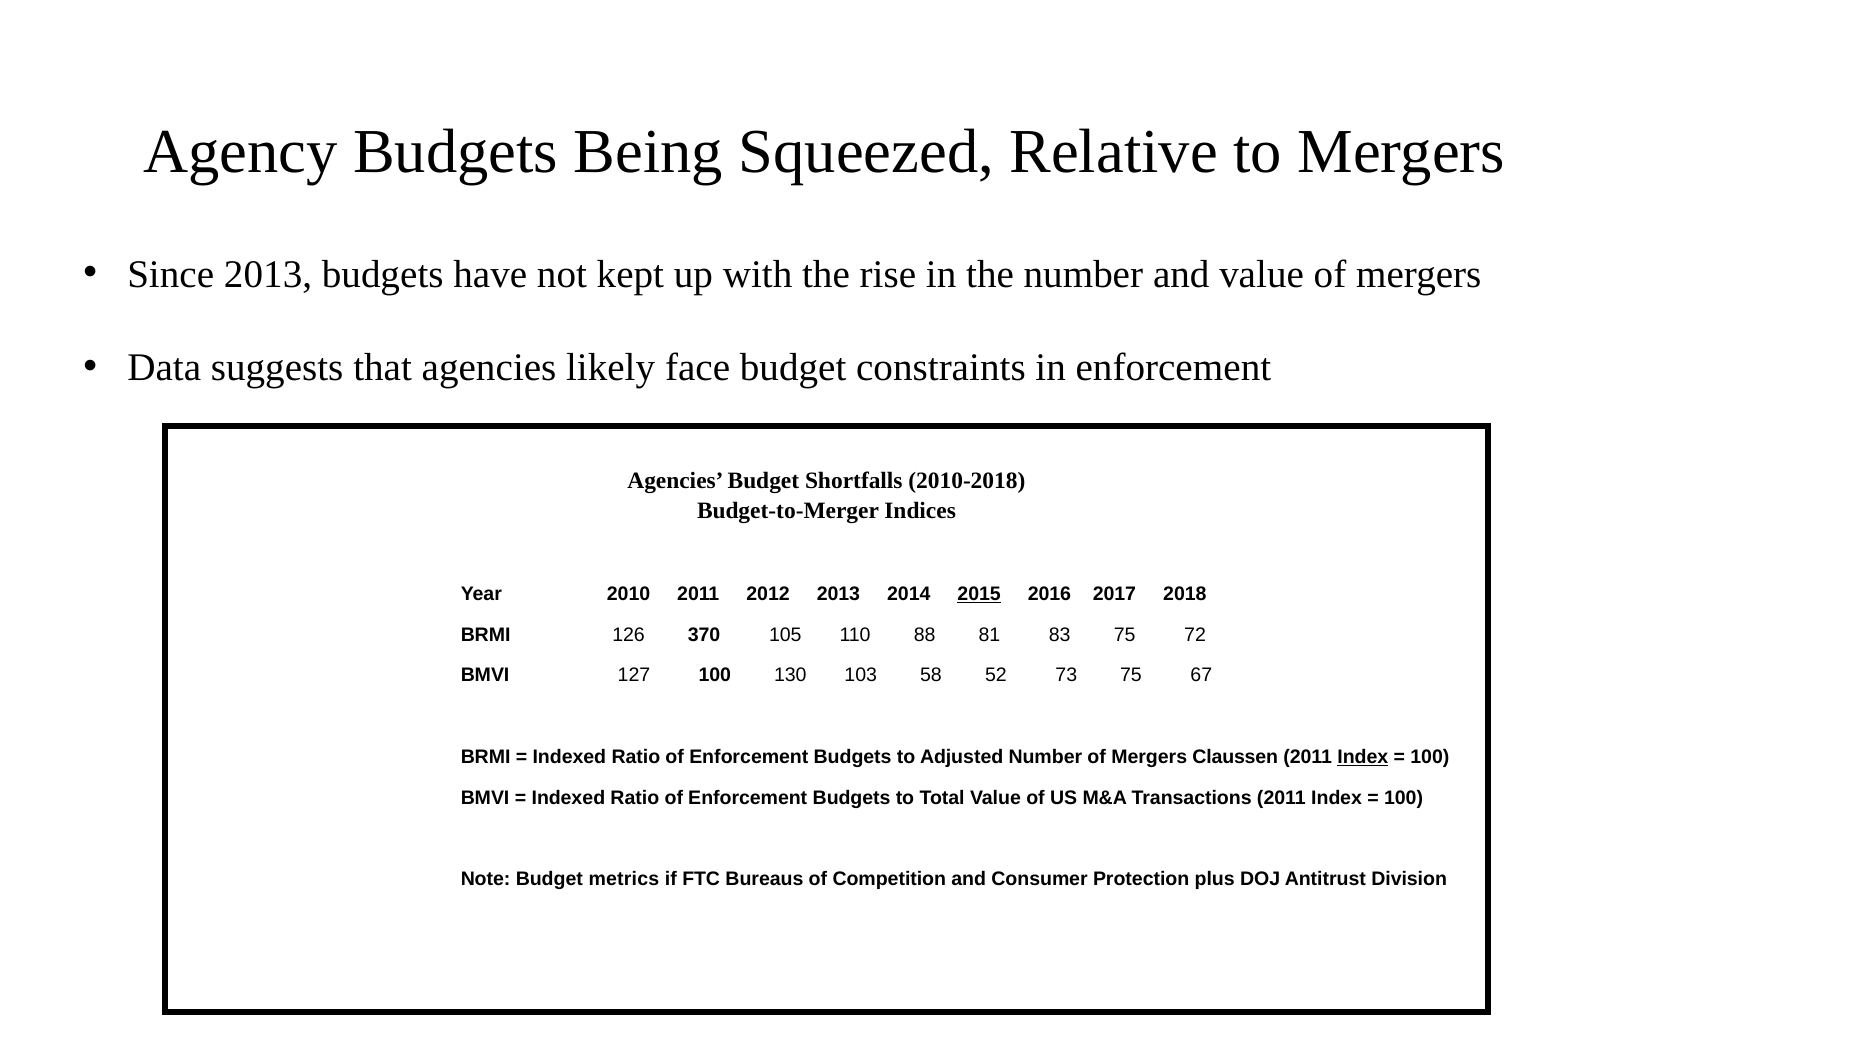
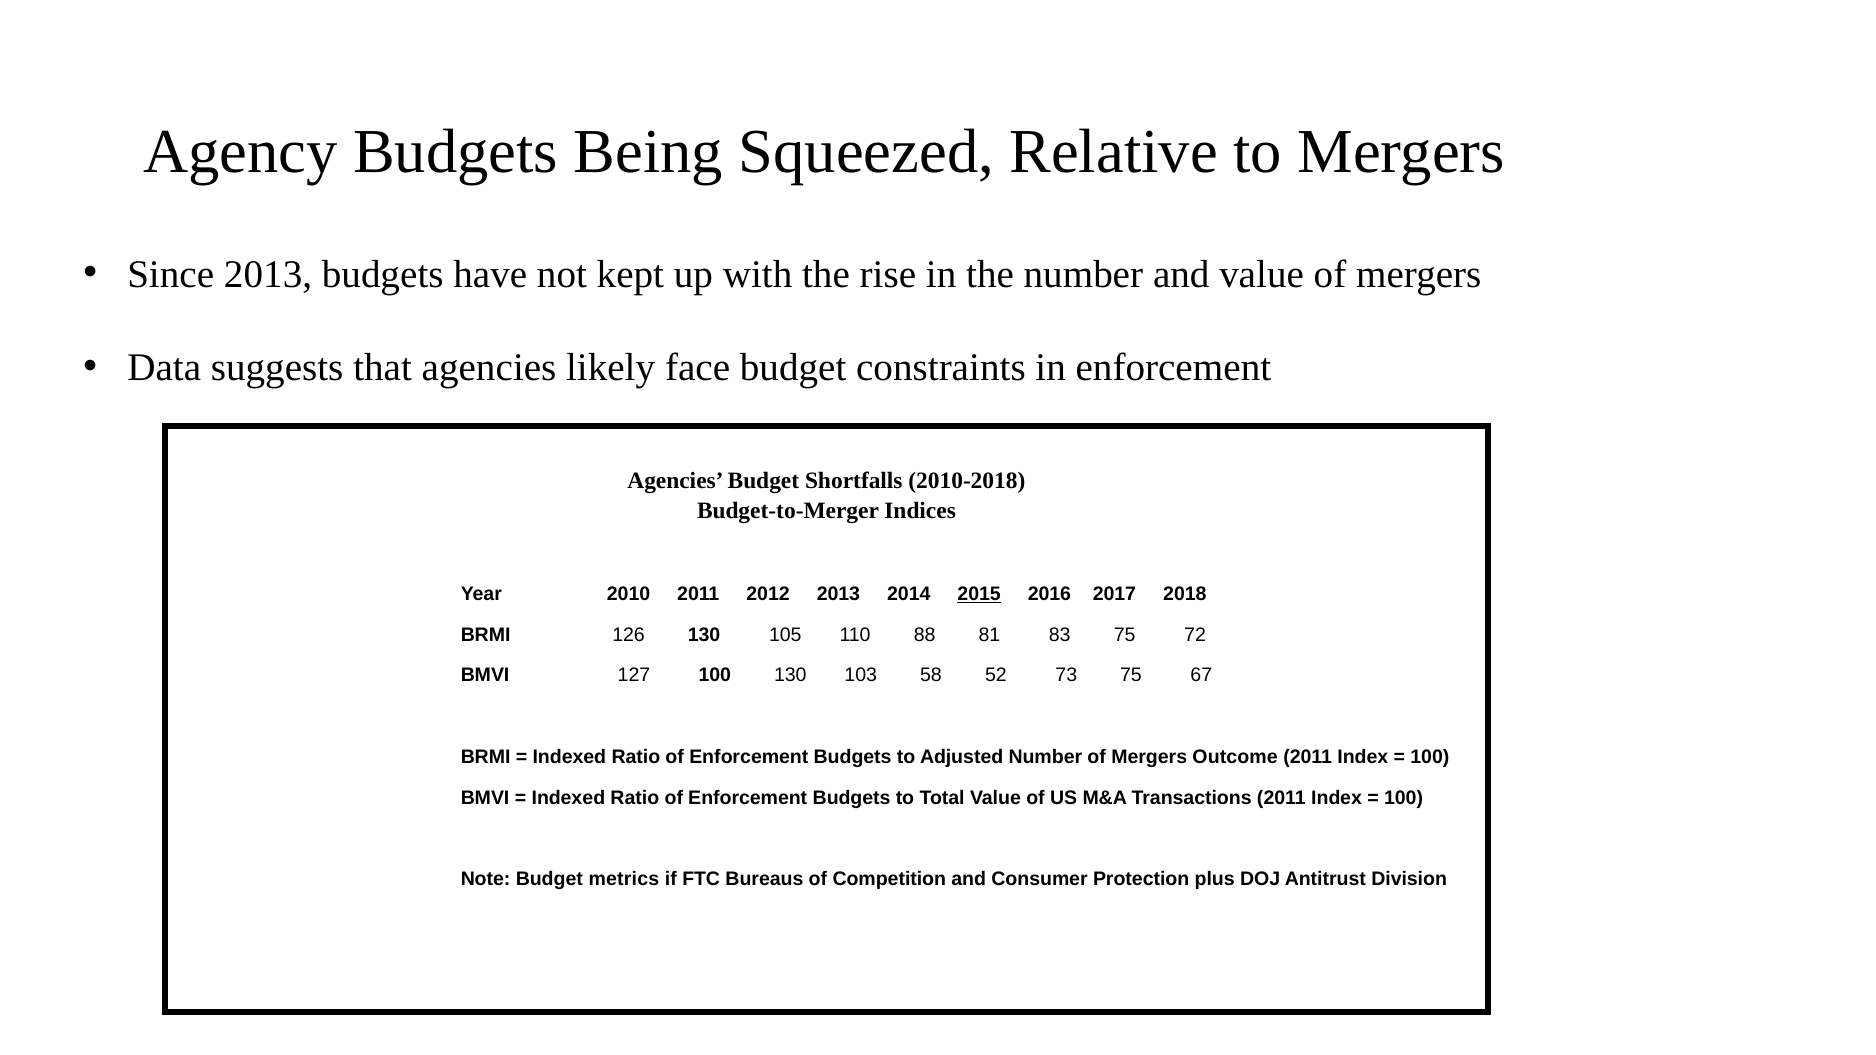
126 370: 370 -> 130
Claussen: Claussen -> Outcome
Index at (1363, 757) underline: present -> none
